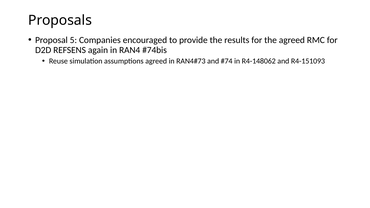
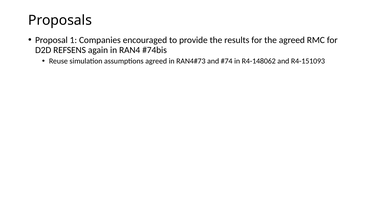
5: 5 -> 1
